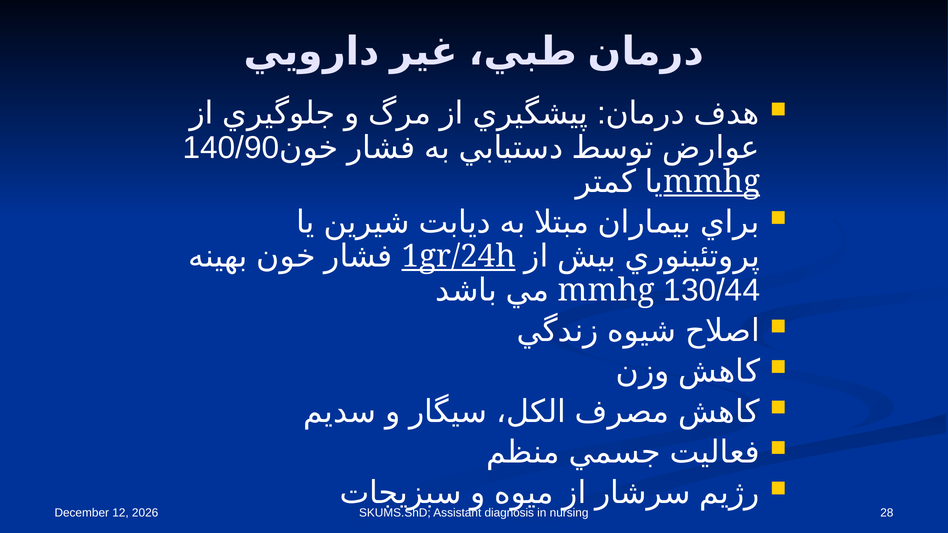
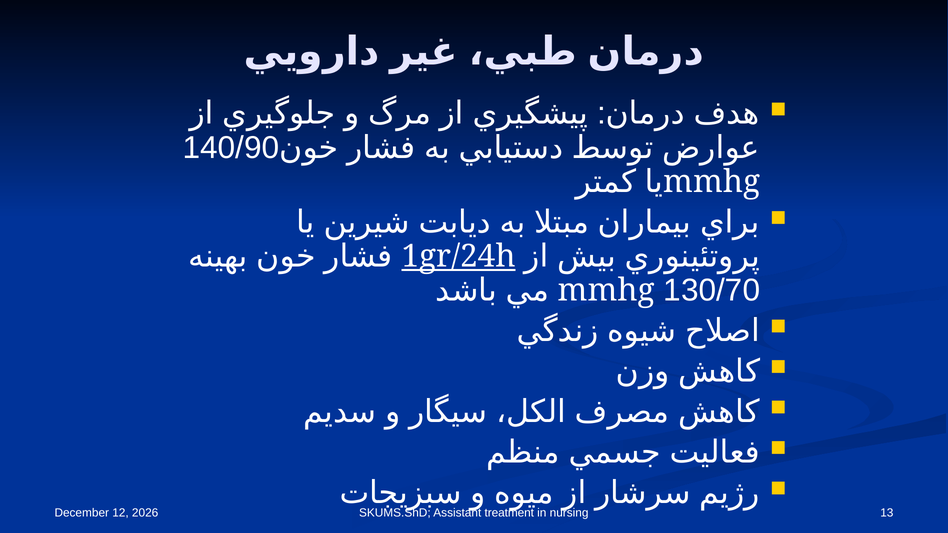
mmhg at (712, 182) underline: present -> none
130/44: 130/44 -> 130/70
diagnosis: diagnosis -> treatment
28: 28 -> 13
